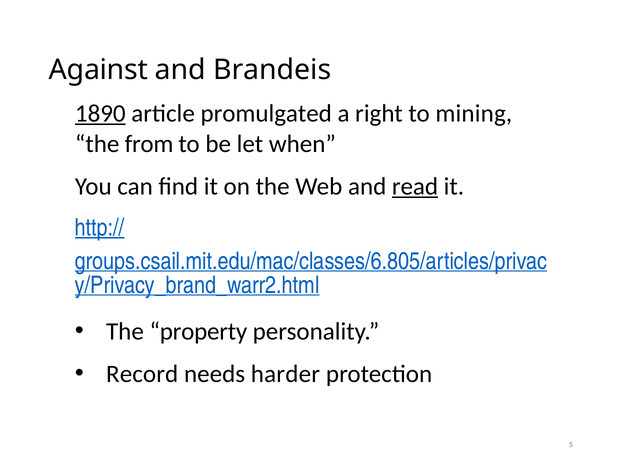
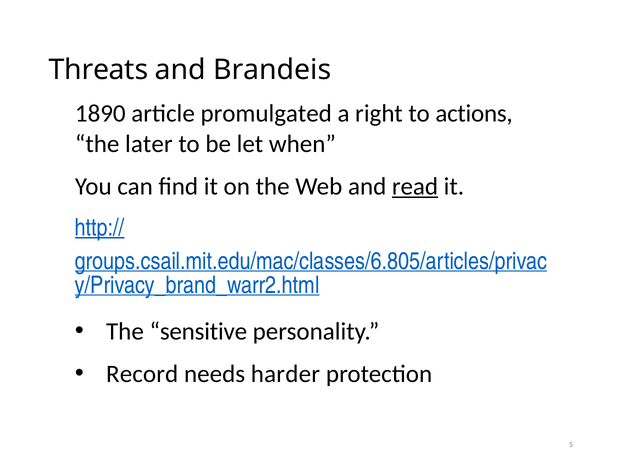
Against: Against -> Threats
1890 underline: present -> none
mining: mining -> actions
from: from -> later
property: property -> sensitive
